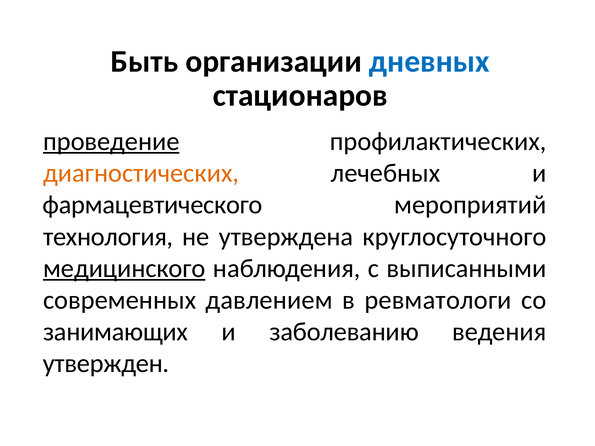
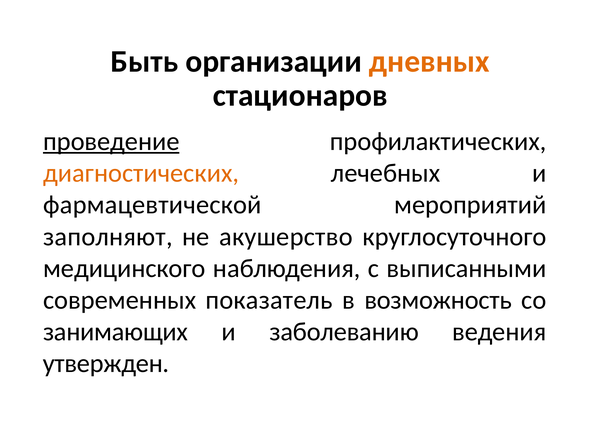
дневных colour: blue -> orange
фармацевтического: фармацевтического -> фармацевтической
технология: технология -> заполняют
утверждена: утверждена -> акушерство
медицинского underline: present -> none
давлением: давлением -> показатель
ревматологи: ревматологи -> возможность
